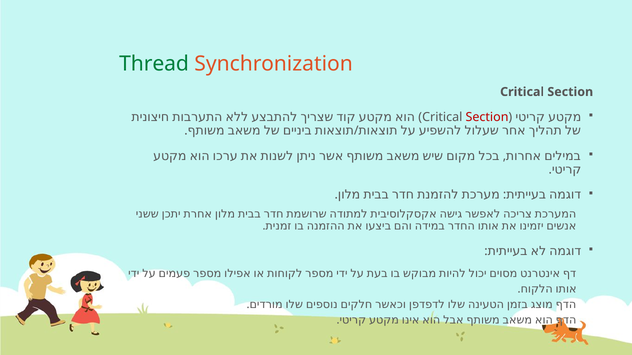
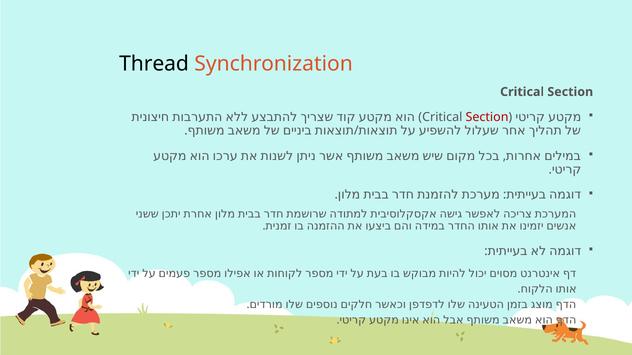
Thread colour: green -> black
